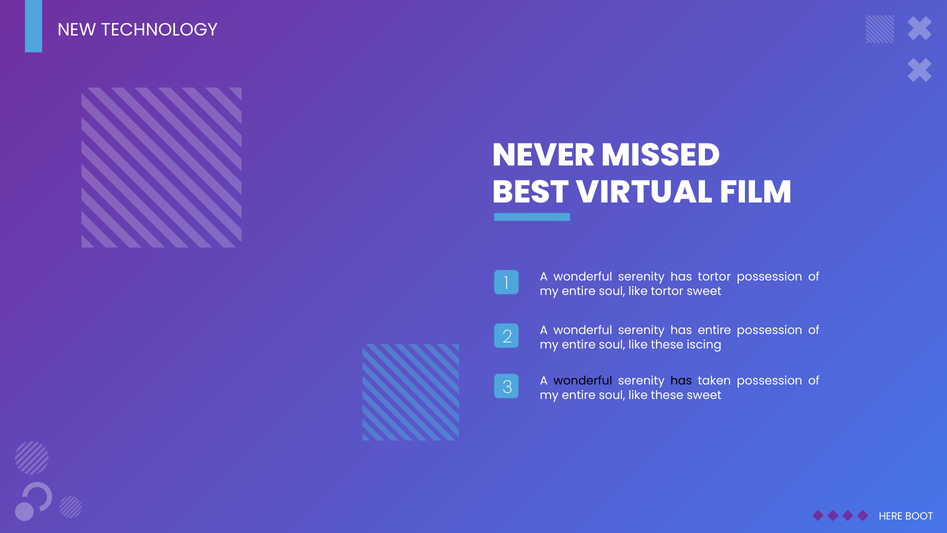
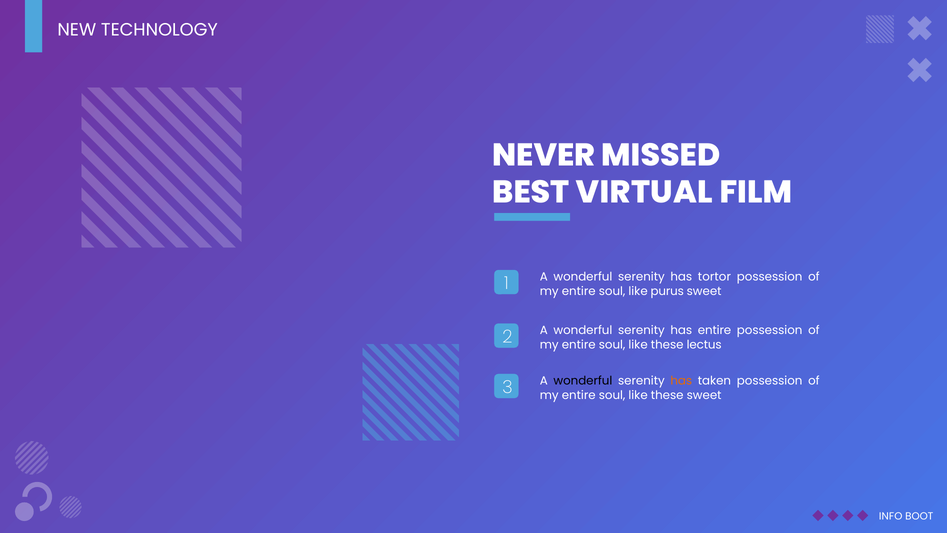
like tortor: tortor -> purus
iscing: iscing -> lectus
has at (681, 381) colour: black -> orange
HERE: HERE -> INFO
